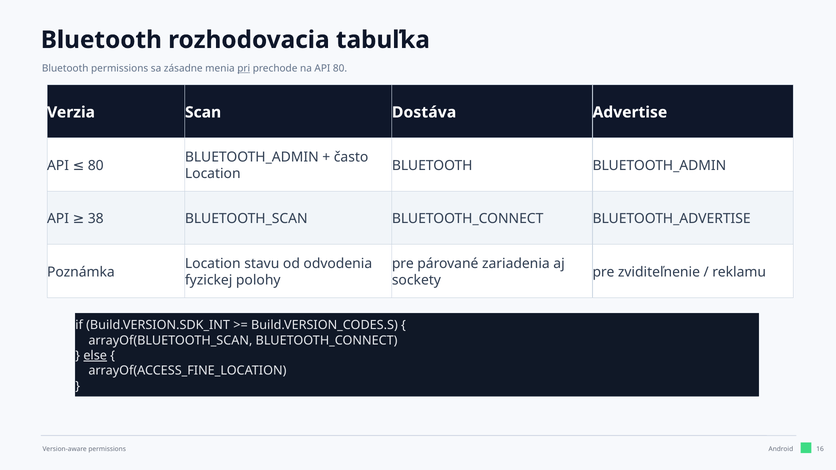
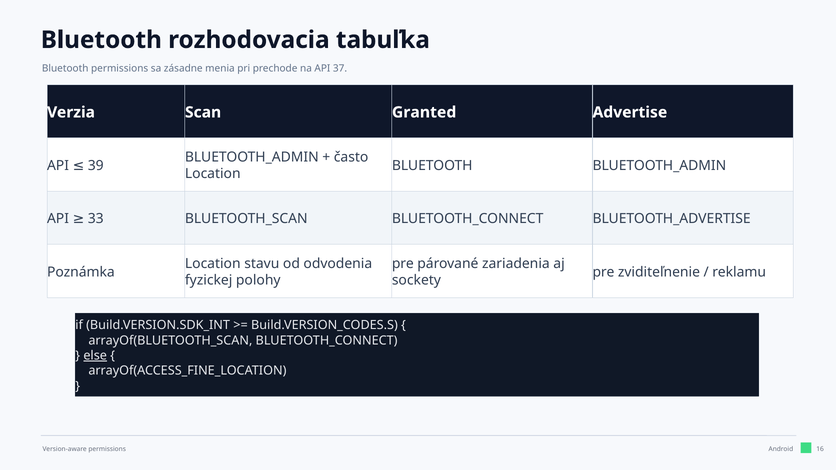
pri underline: present -> none
na API 80: 80 -> 37
Dostáva: Dostáva -> Granted
80 at (96, 166): 80 -> 39
38: 38 -> 33
